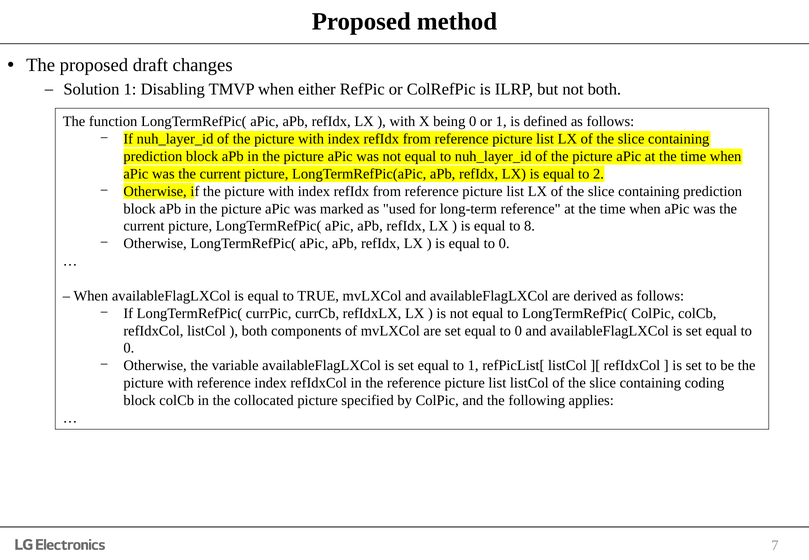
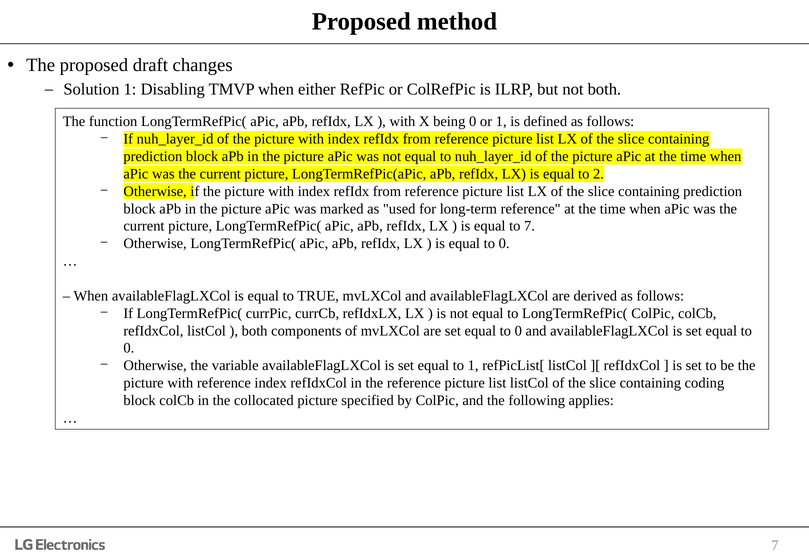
to 8: 8 -> 7
